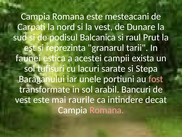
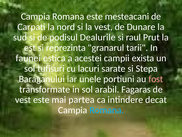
Balcanica: Balcanica -> Dealurile
Bancuri: Bancuri -> Fagaras
raurile: raurile -> partea
Romana at (107, 110) colour: pink -> light blue
